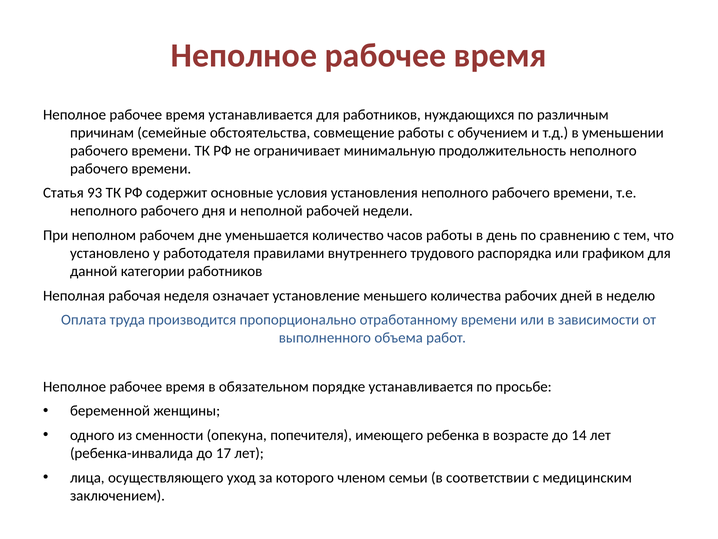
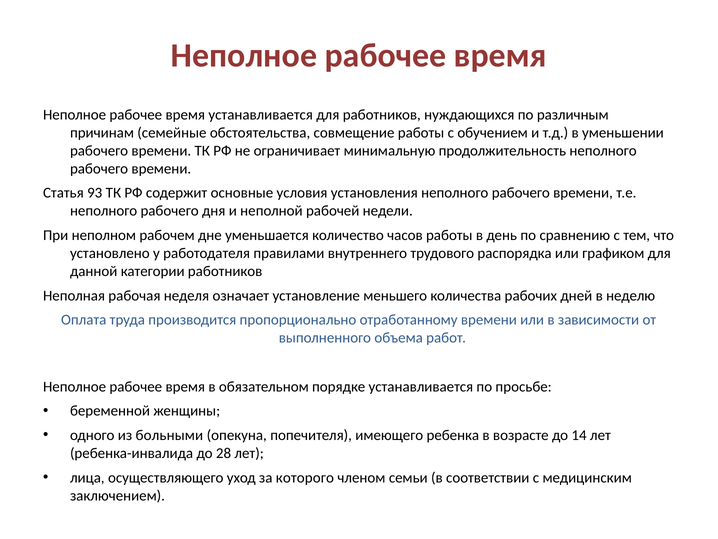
сменности: сменности -> больными
17: 17 -> 28
